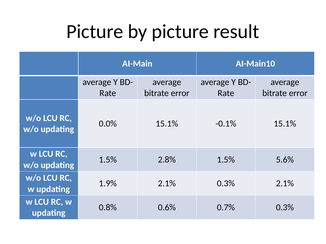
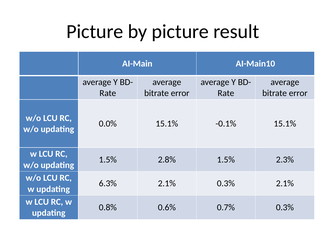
5.6%: 5.6% -> 2.3%
1.9%: 1.9% -> 6.3%
